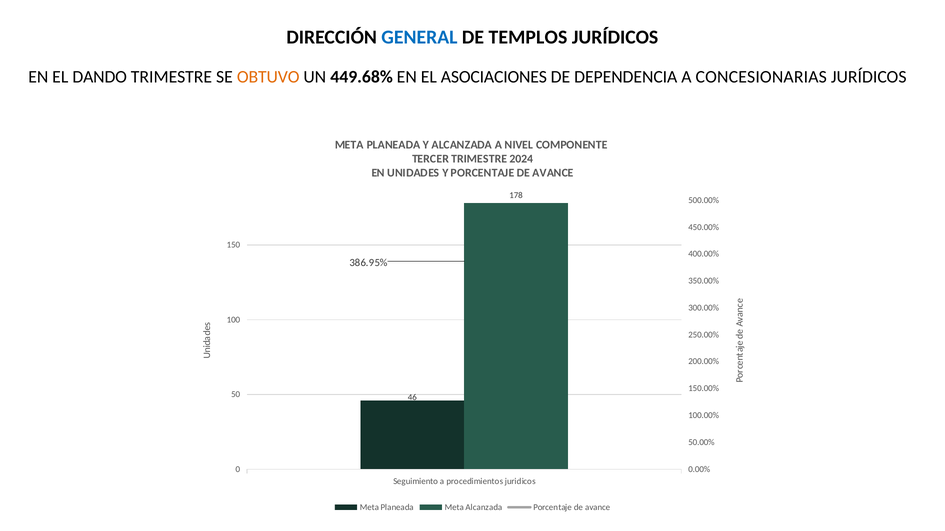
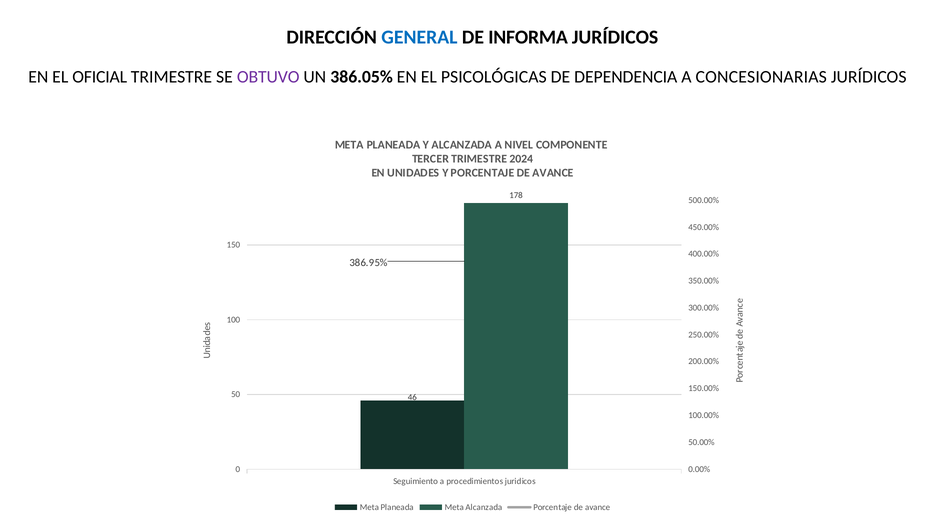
TEMPLOS: TEMPLOS -> INFORMA
DANDO: DANDO -> OFICIAL
OBTUVO colour: orange -> purple
449.68%: 449.68% -> 386.05%
ASOCIACIONES: ASOCIACIONES -> PSICOLÓGICAS
